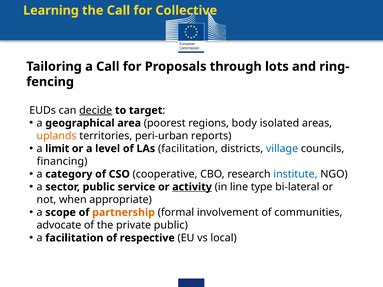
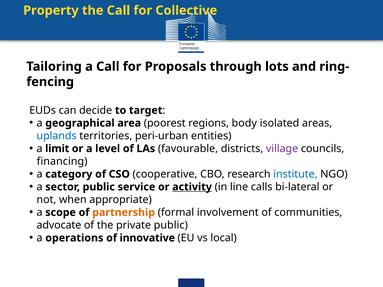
Learning: Learning -> Property
decide underline: present -> none
uplands colour: orange -> blue
reports: reports -> entities
LAs facilitation: facilitation -> favourable
village colour: blue -> purple
type: type -> calls
a facilitation: facilitation -> operations
respective: respective -> innovative
